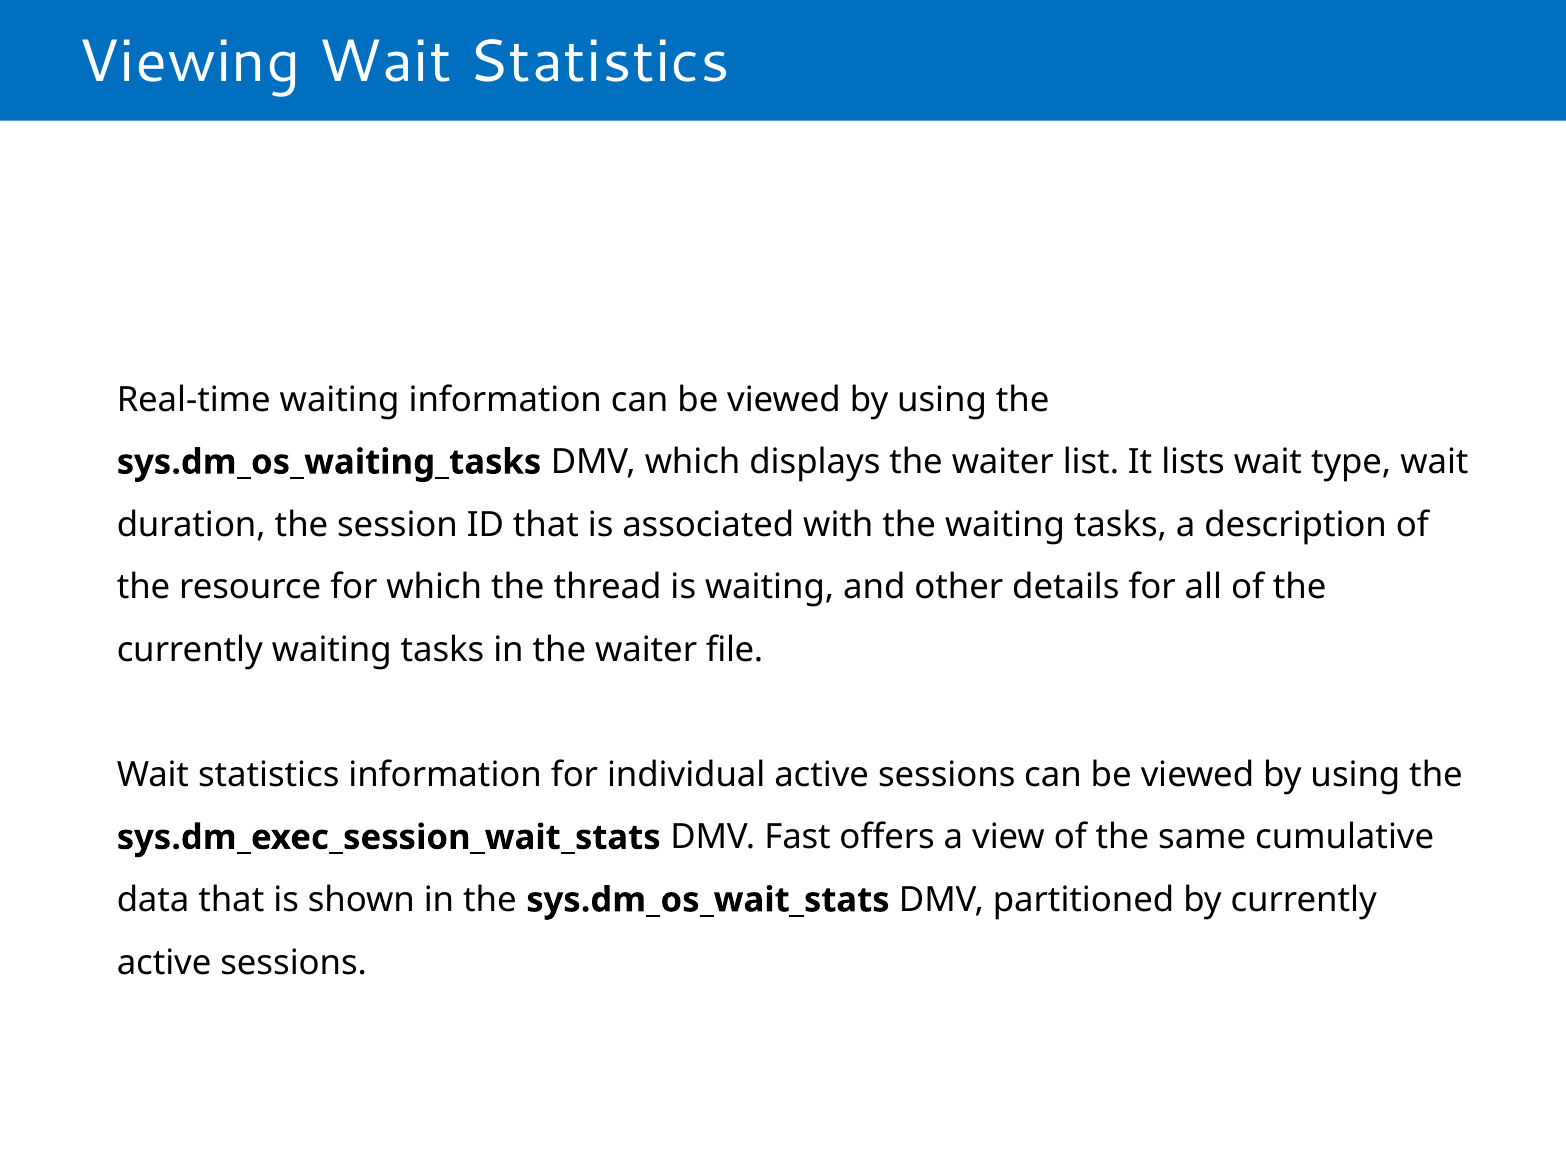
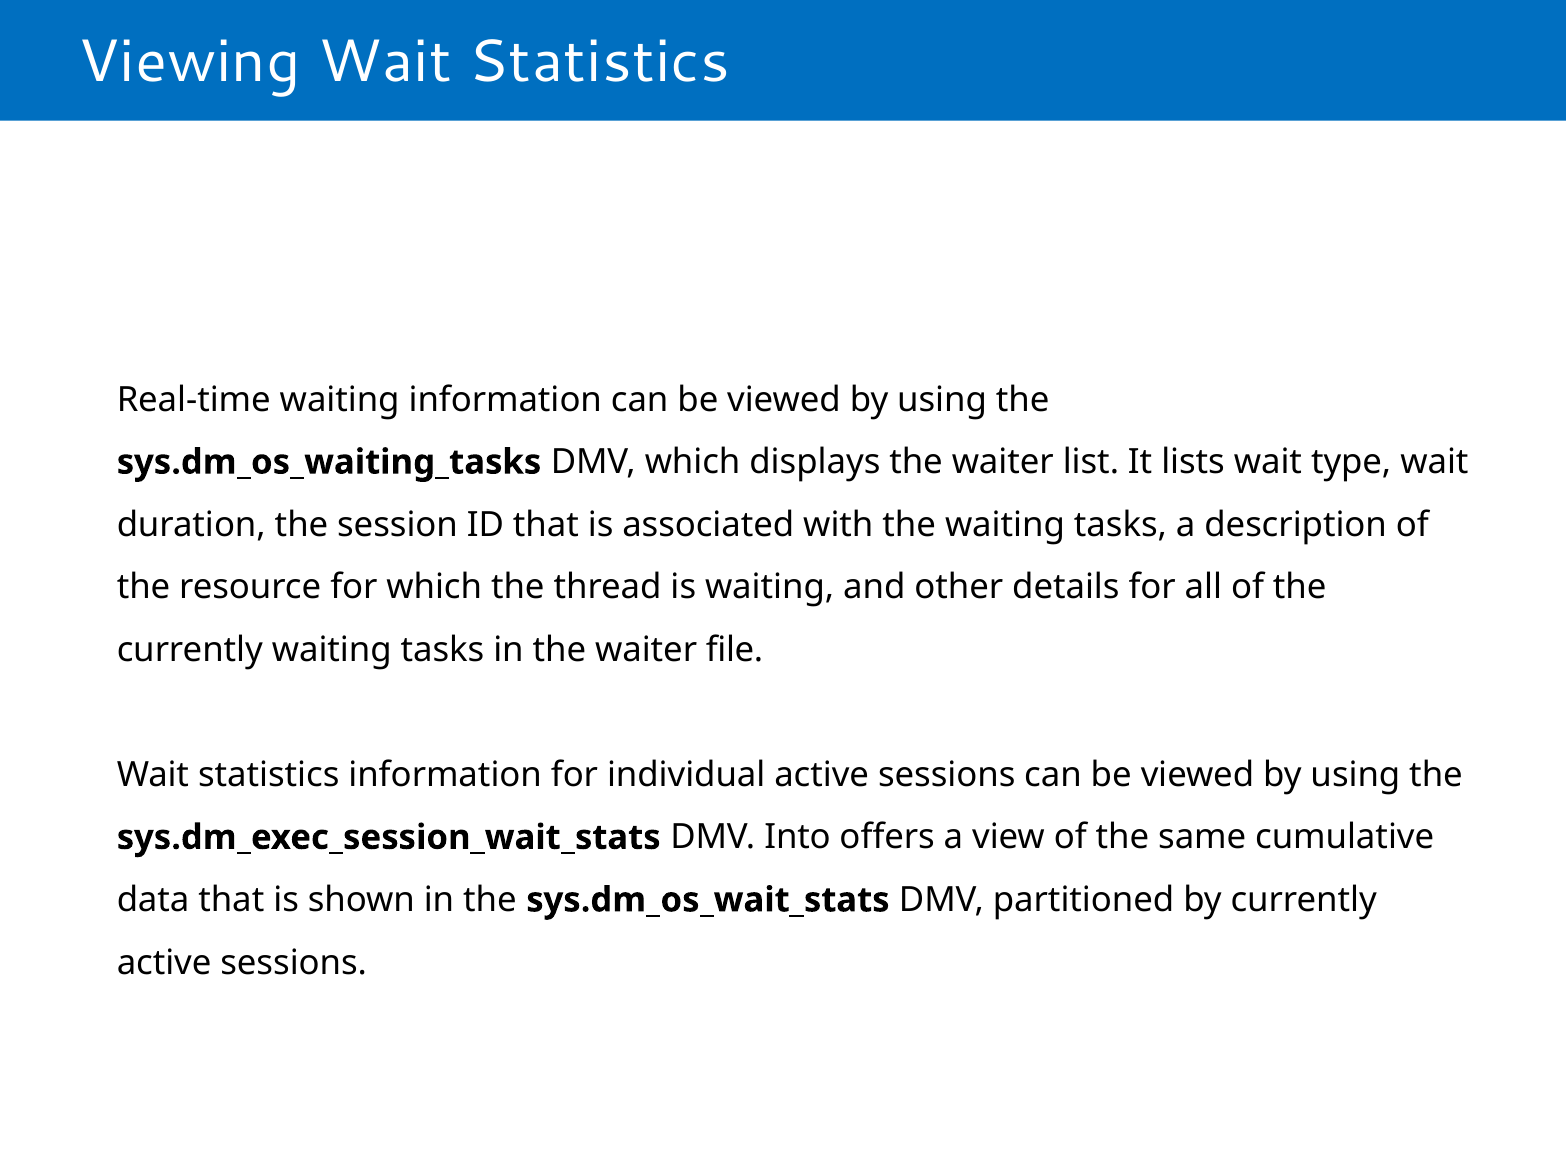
Fast: Fast -> Into
